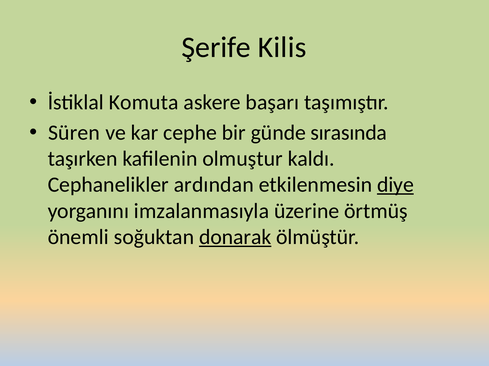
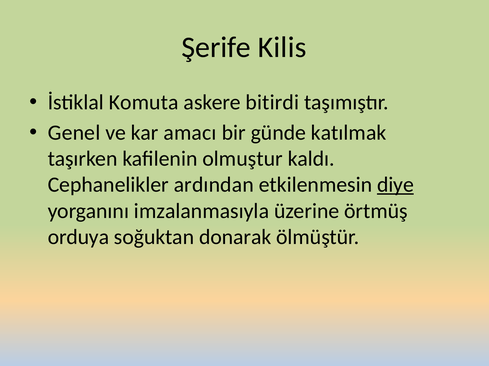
başarı: başarı -> bitirdi
Süren: Süren -> Genel
cephe: cephe -> amacı
sırasında: sırasında -> katılmak
önemli: önemli -> orduya
donarak underline: present -> none
